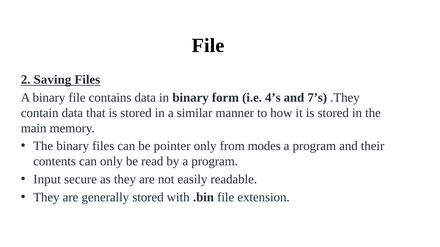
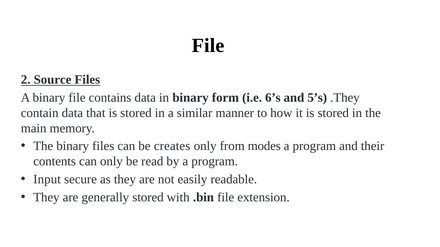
Saving: Saving -> Source
4’s: 4’s -> 6’s
7’s: 7’s -> 5’s
pointer: pointer -> creates
